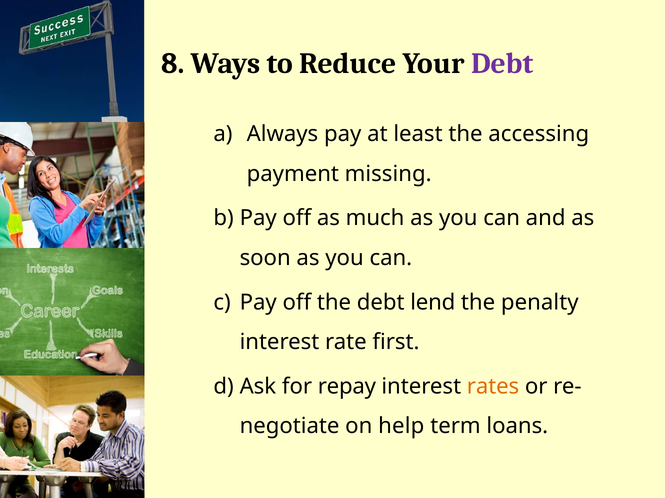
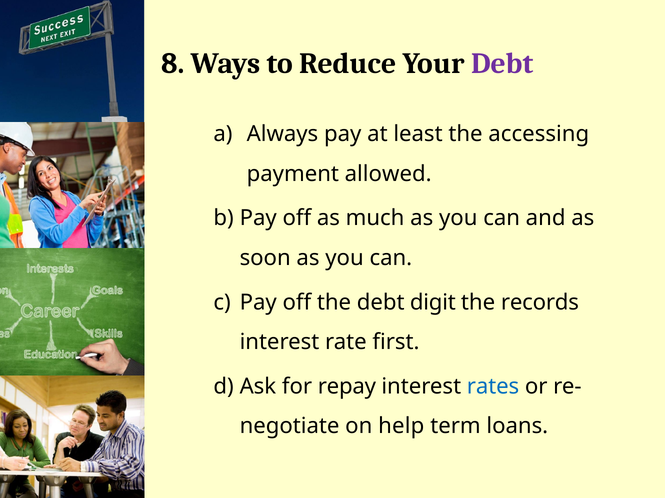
missing: missing -> allowed
lend: lend -> digit
penalty: penalty -> records
rates colour: orange -> blue
